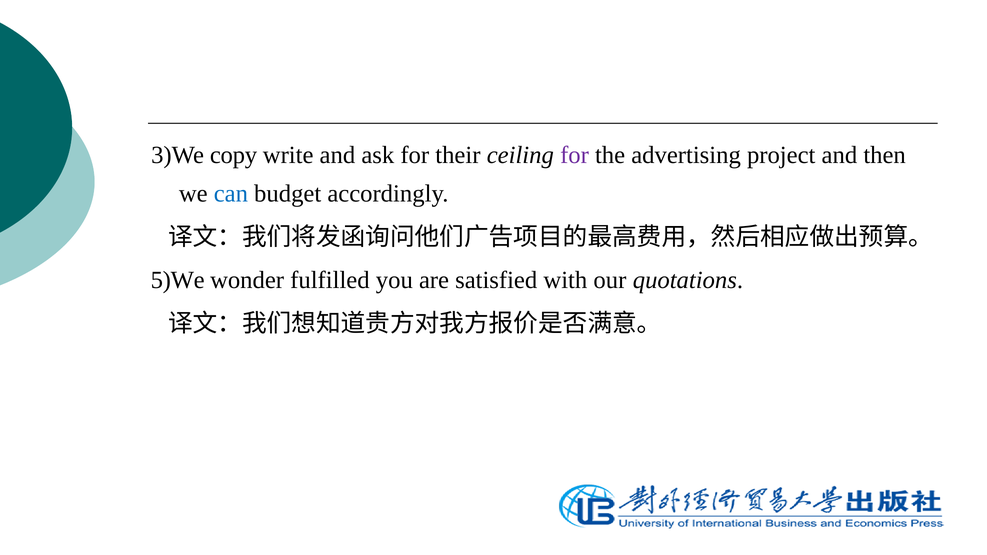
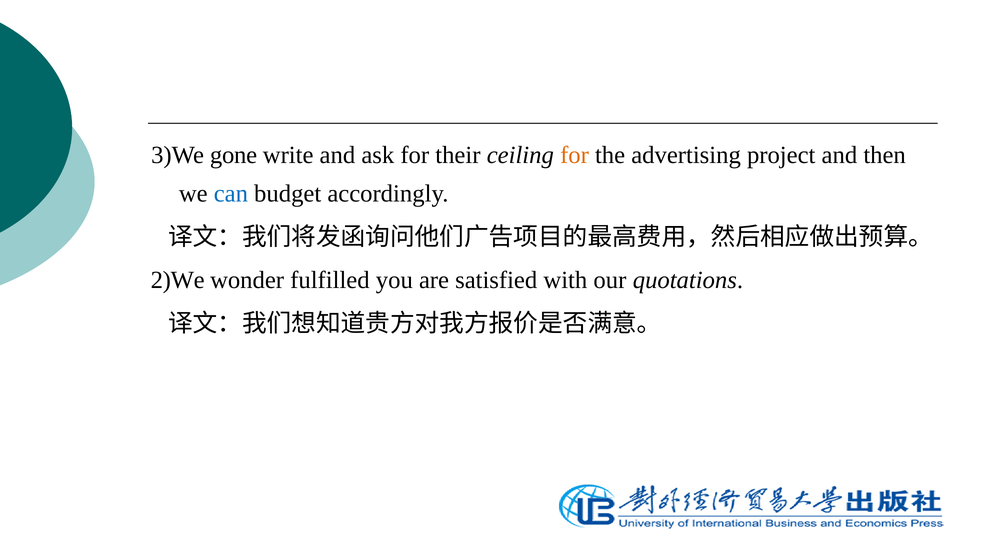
copy: copy -> gone
for at (575, 155) colour: purple -> orange
5)We: 5)We -> 2)We
